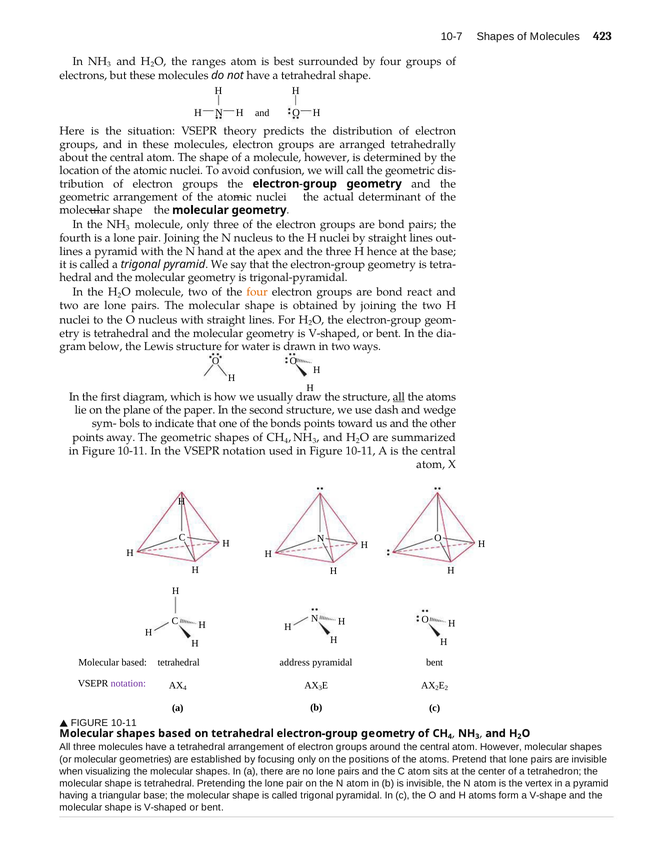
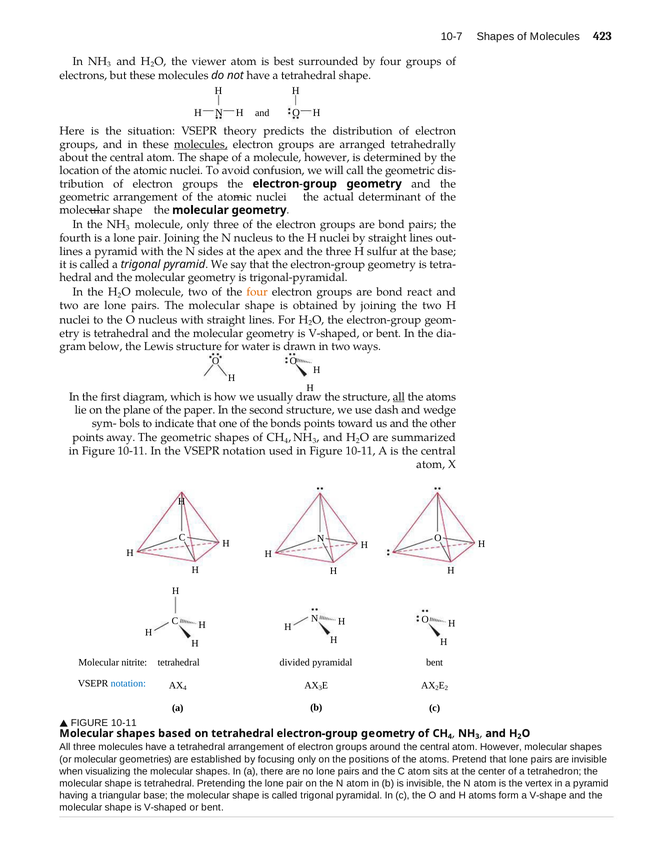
ranges: ranges -> viewer
molecules at (201, 144) underline: none -> present
hand: hand -> sides
hence: hence -> sulfur
Molecular based: based -> nitrite
address: address -> divided
notation at (128, 683) colour: purple -> blue
